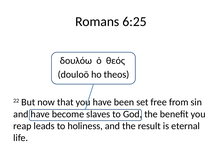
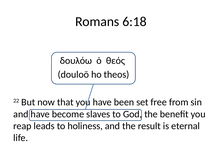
6:25: 6:25 -> 6:18
